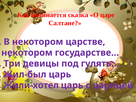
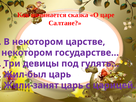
Жили-хотел: Жили-хотел -> Жили-занят
